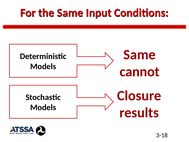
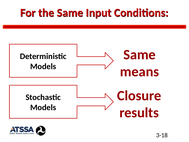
cannot: cannot -> means
